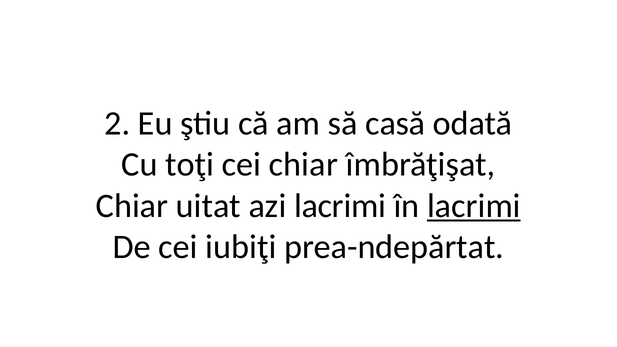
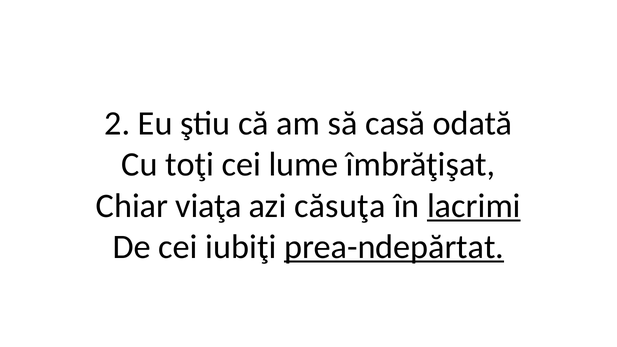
cei chiar: chiar -> lume
uitat: uitat -> viaţa
azi lacrimi: lacrimi -> căsuţa
prea-ndepărtat underline: none -> present
